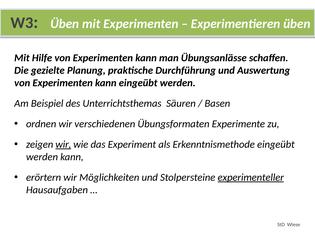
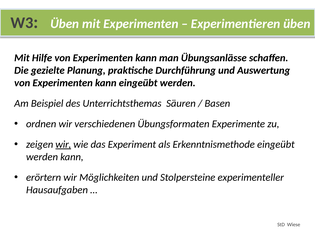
experimenteller underline: present -> none
